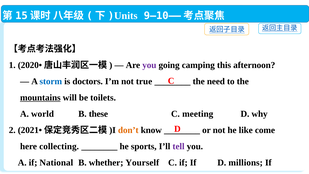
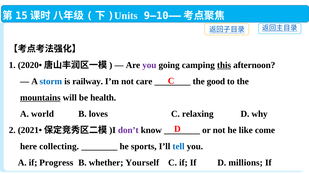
this underline: none -> present
doctors: doctors -> railway
true: true -> care
need: need -> good
toilets: toilets -> health
these: these -> loves
meeting: meeting -> relaxing
don’t colour: orange -> purple
tell colour: purple -> blue
National: National -> Progress
